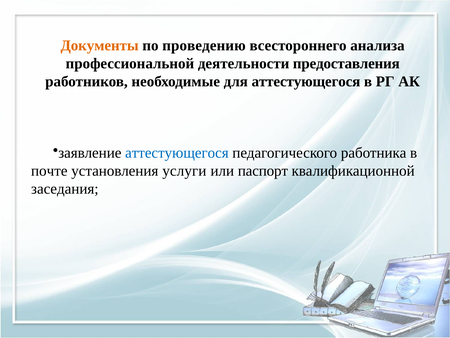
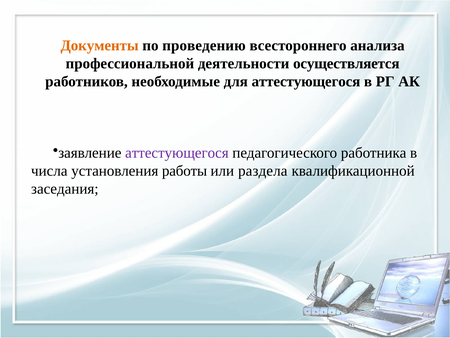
предоставления: предоставления -> осуществляется
аттестующегося at (177, 153) colour: blue -> purple
почте: почте -> числа
услуги: услуги -> работы
паспорт: паспорт -> раздела
